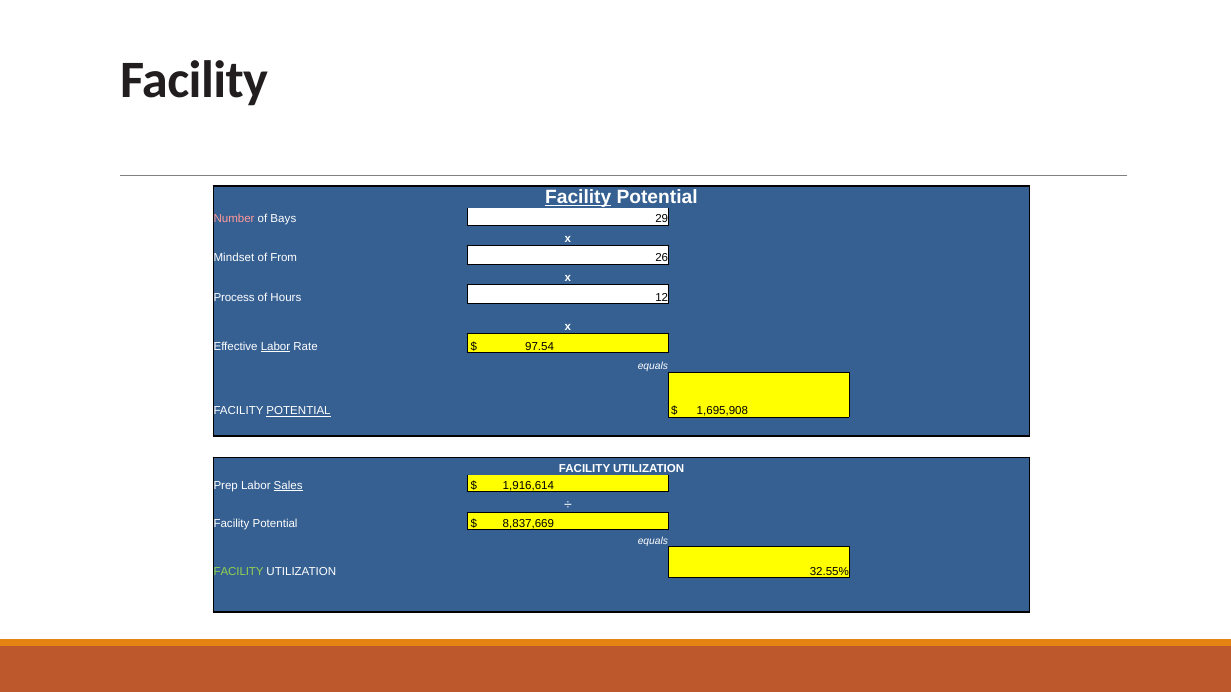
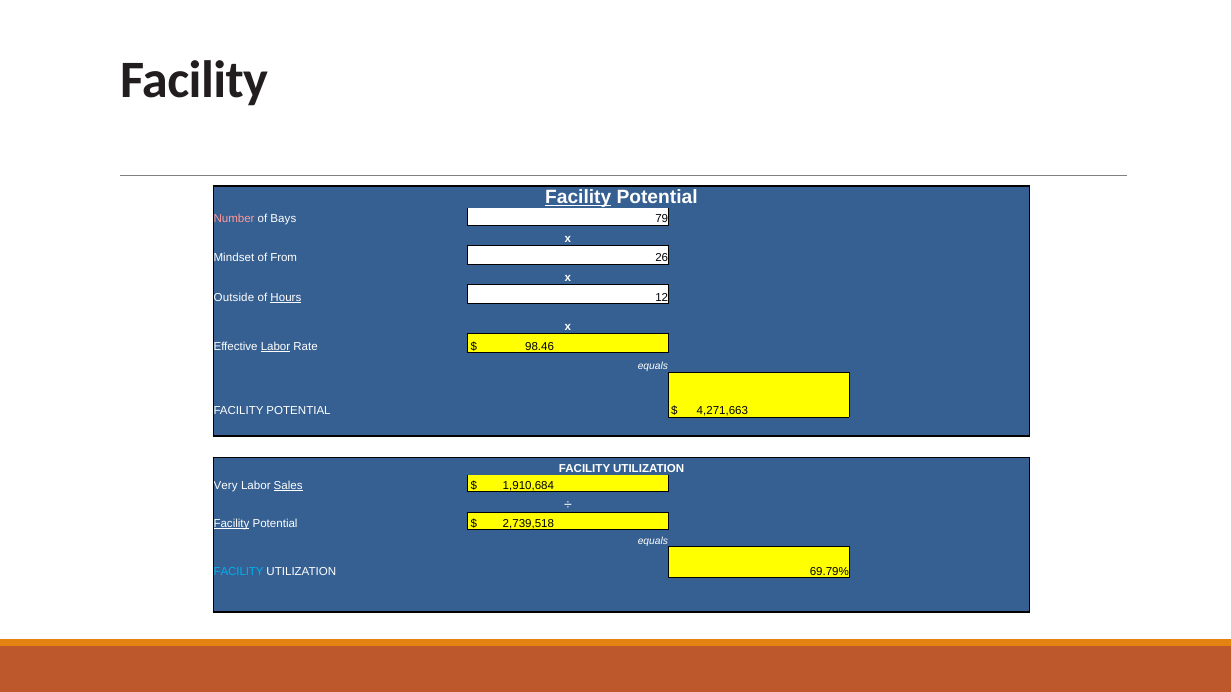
29: 29 -> 79
Process: Process -> Outside
Hours underline: none -> present
97.54: 97.54 -> 98.46
POTENTIAL at (299, 411) underline: present -> none
1,695,908: 1,695,908 -> 4,271,663
Prep: Prep -> Very
1,916,614: 1,916,614 -> 1,910,684
Facility at (231, 524) underline: none -> present
8,837,669: 8,837,669 -> 2,739,518
FACILITY at (239, 572) colour: light green -> light blue
32.55%: 32.55% -> 69.79%
